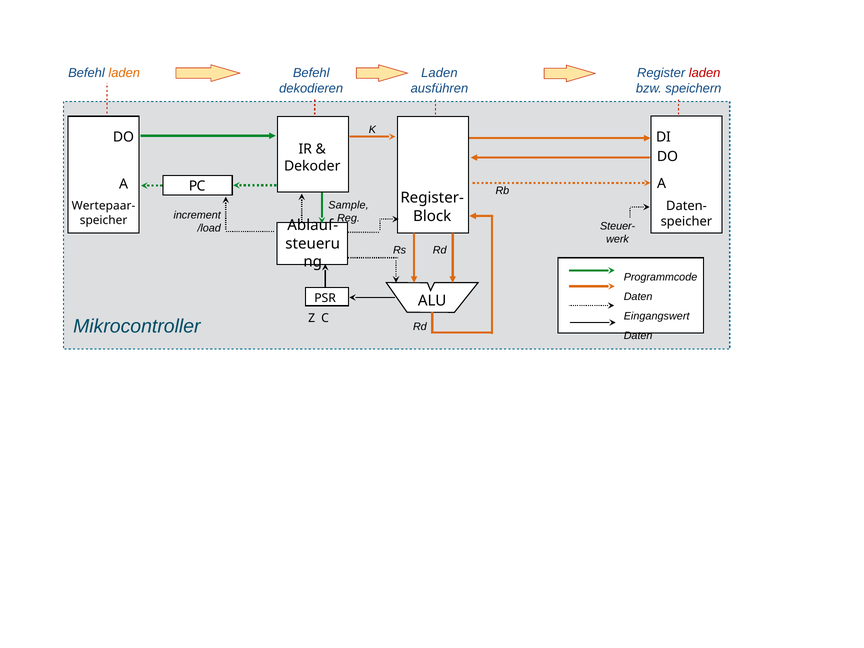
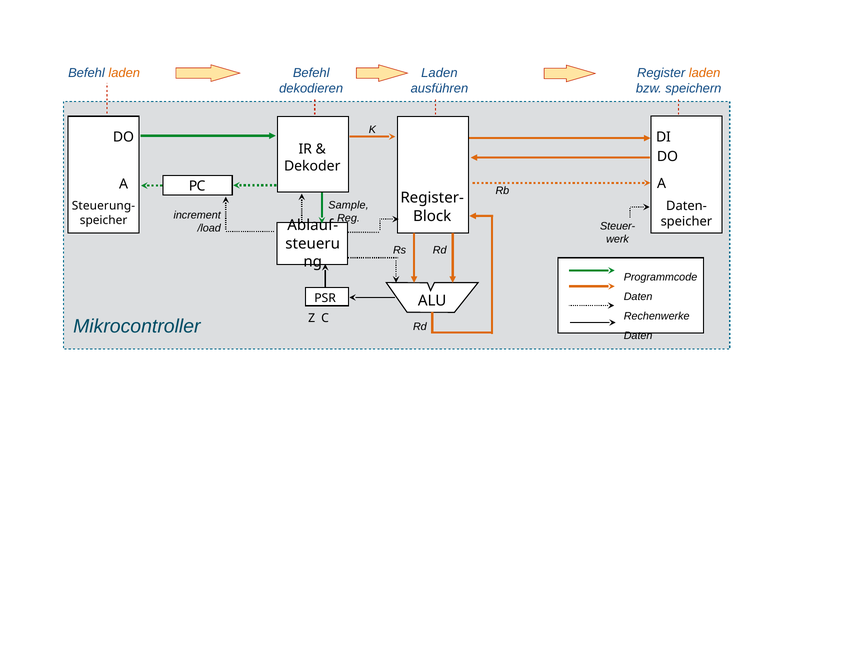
laden at (705, 73) colour: red -> orange
Wertepaar-: Wertepaar- -> Steuerung-
Eingangswert: Eingangswert -> Rechenwerke
